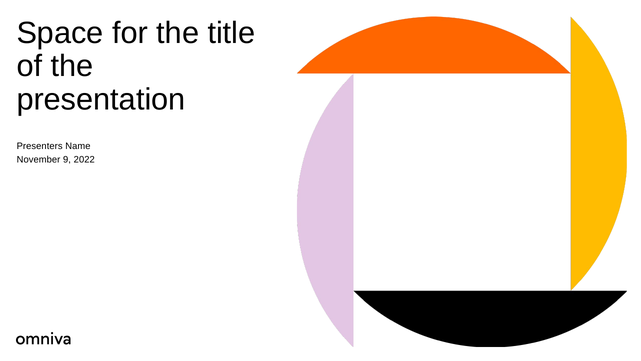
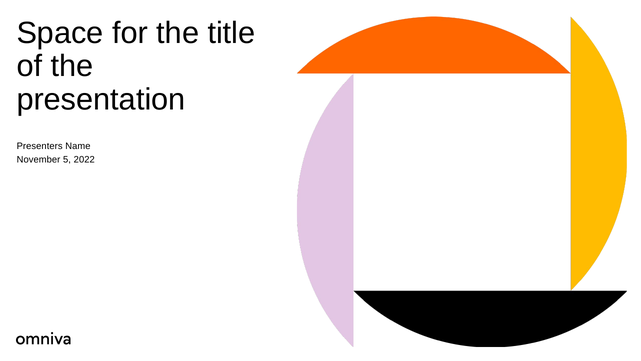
9: 9 -> 5
